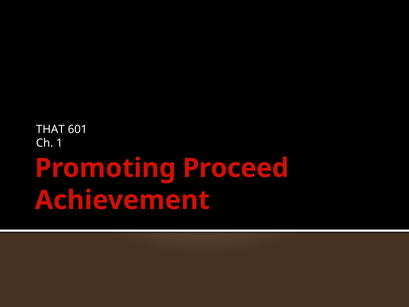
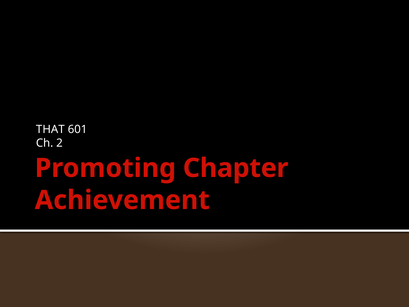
1: 1 -> 2
Proceed: Proceed -> Chapter
